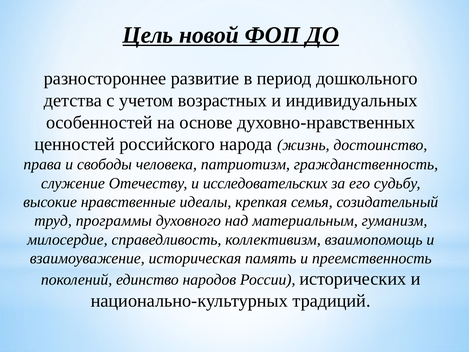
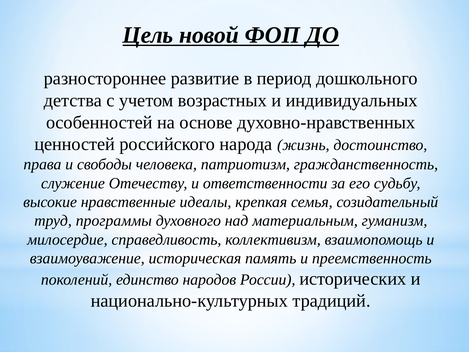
исследовательских: исследовательских -> ответственности
